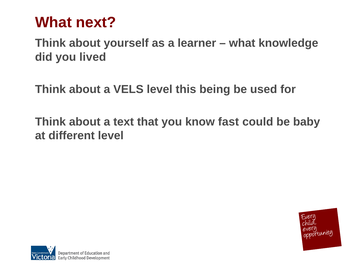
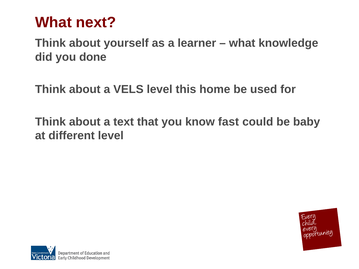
lived: lived -> done
being: being -> home
